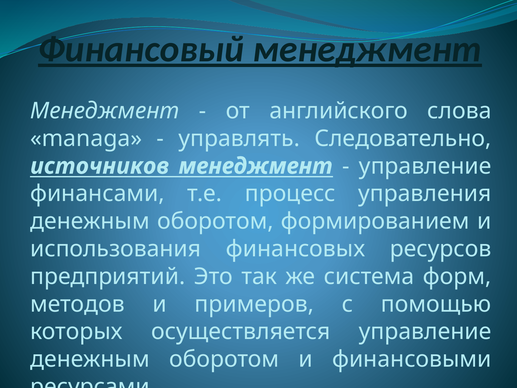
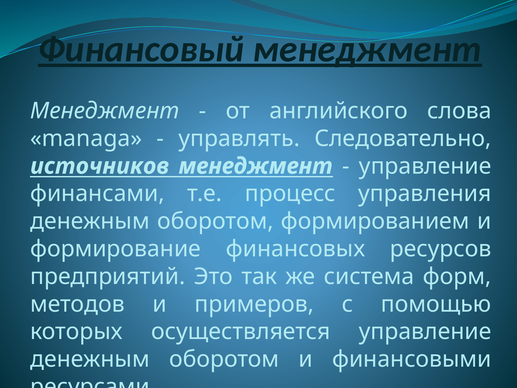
использования: использования -> формирование
